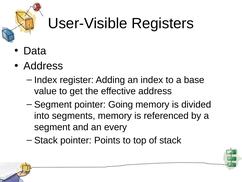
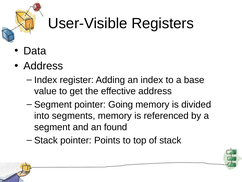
every: every -> found
